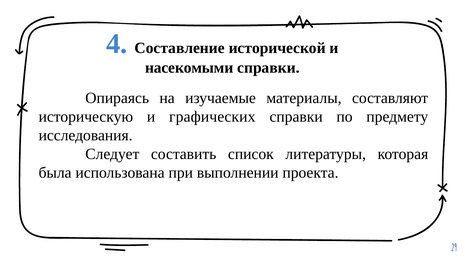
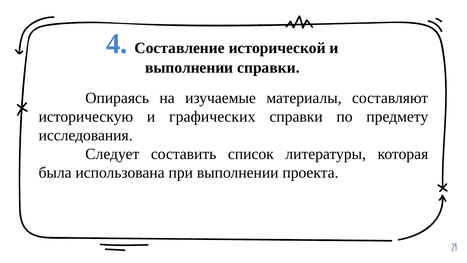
насекомыми at (189, 68): насекомыми -> выполнении
